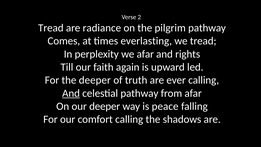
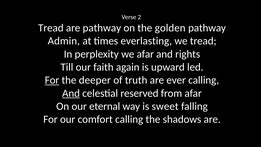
are radiance: radiance -> pathway
pilgrim: pilgrim -> golden
Comes: Comes -> Admin
For at (52, 80) underline: none -> present
celestial pathway: pathway -> reserved
our deeper: deeper -> eternal
peace: peace -> sweet
